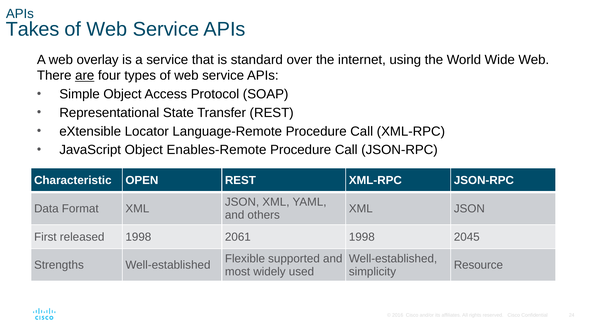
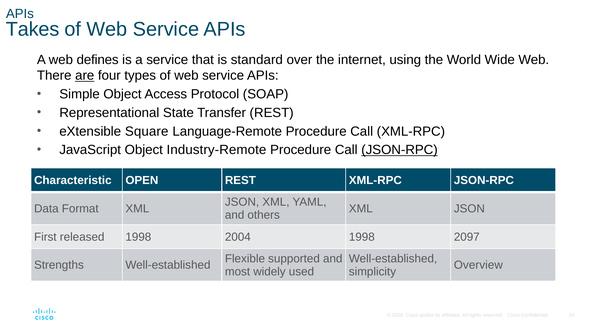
overlay: overlay -> defines
Locator: Locator -> Square
Enables-Remote: Enables-Remote -> Industry-Remote
JSON-RPC at (399, 150) underline: none -> present
2061: 2061 -> 2004
2045: 2045 -> 2097
Resource: Resource -> Overview
